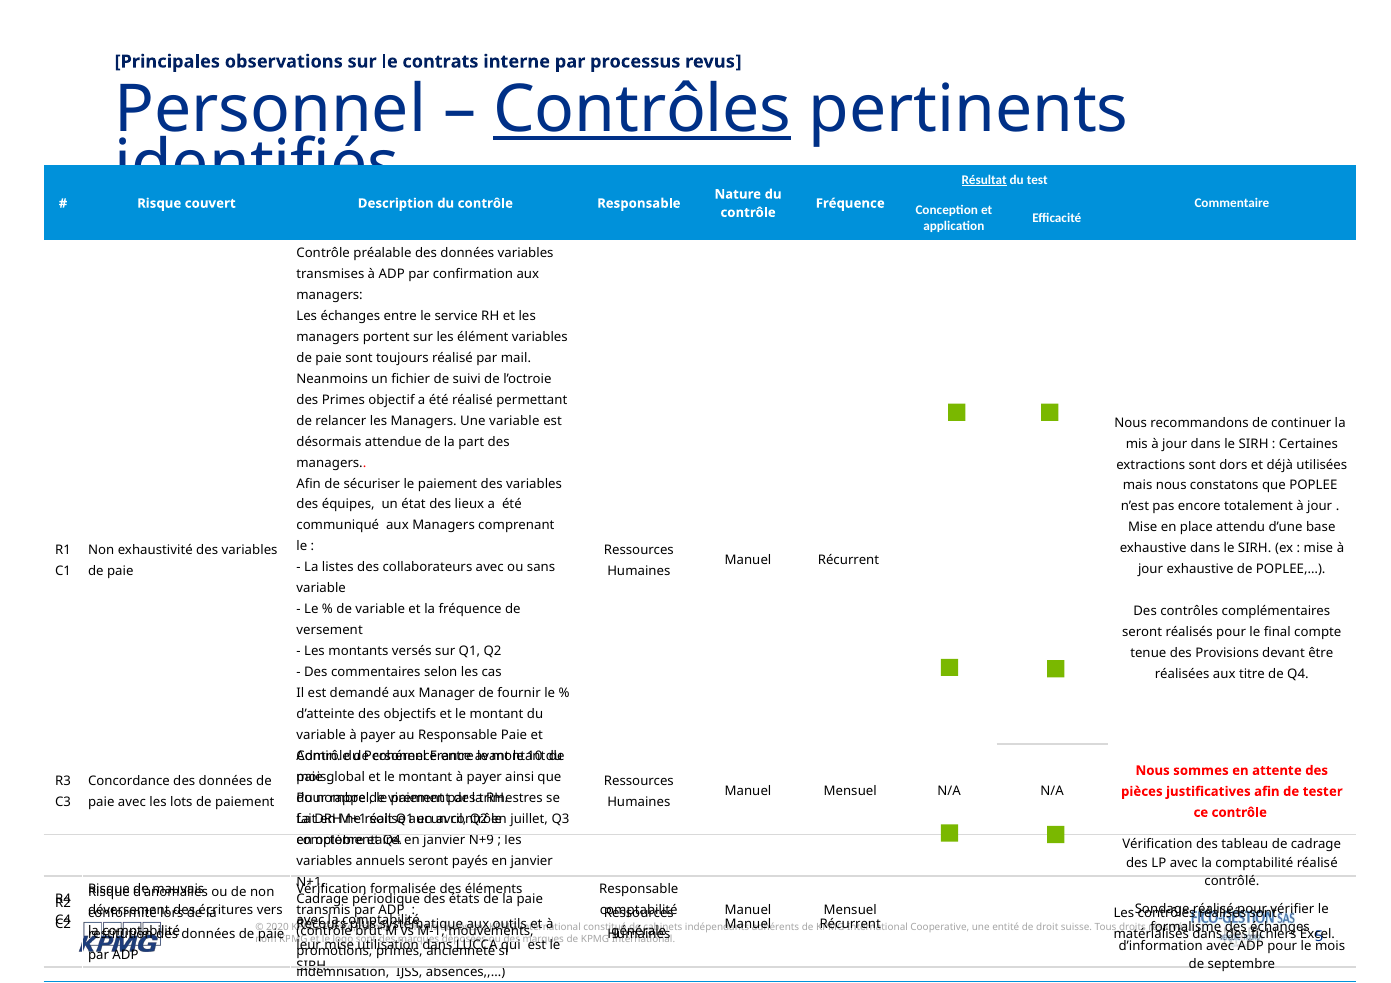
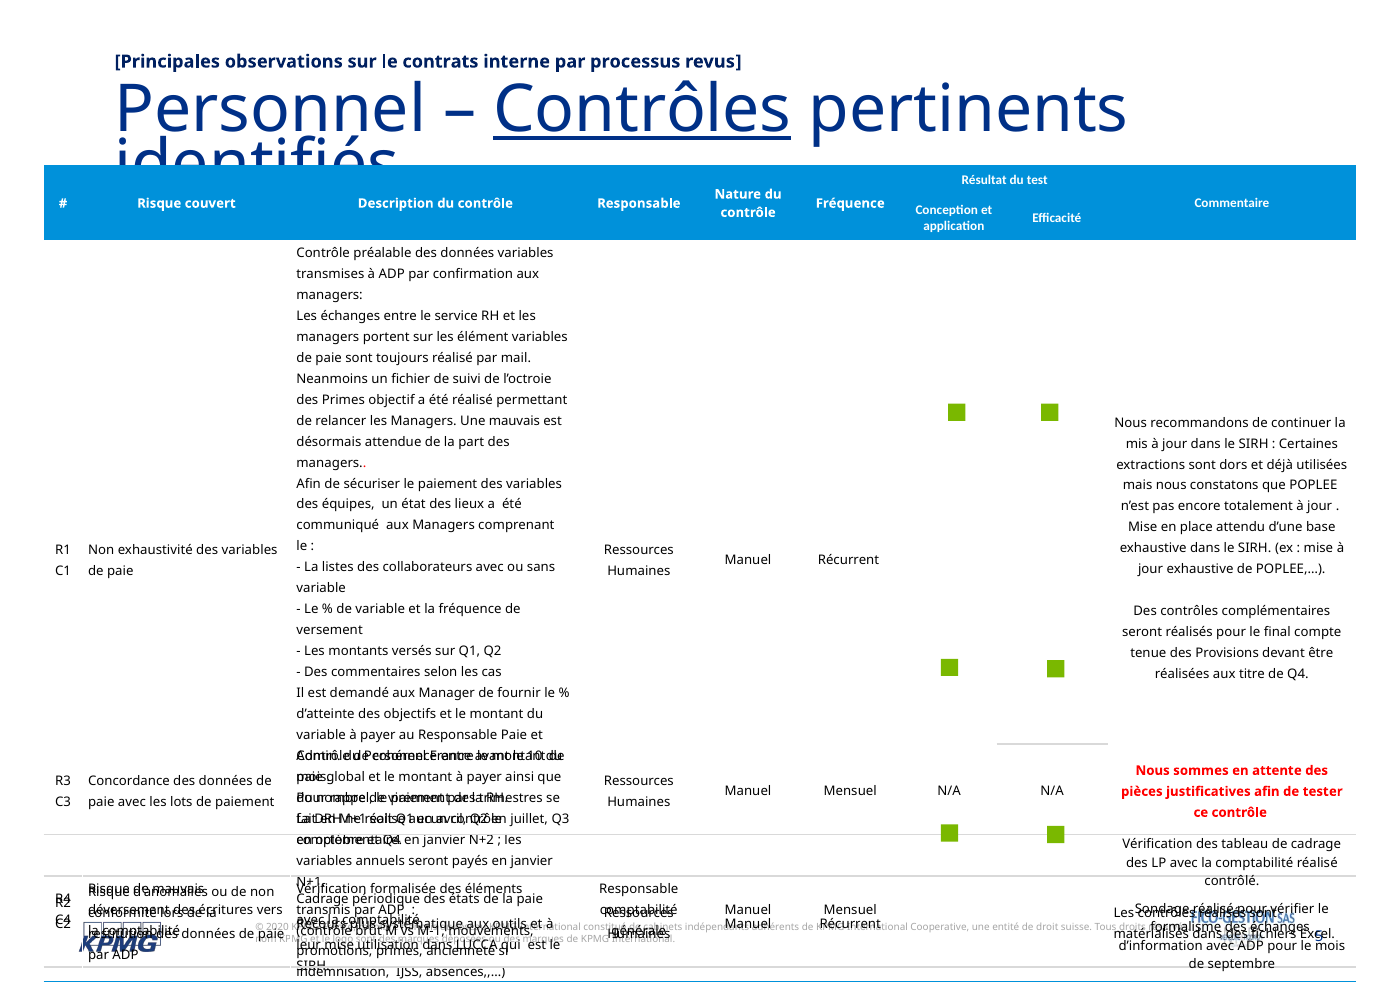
Résultat underline: present -> none
Une variable: variable -> mauvais
N+9: N+9 -> N+2
